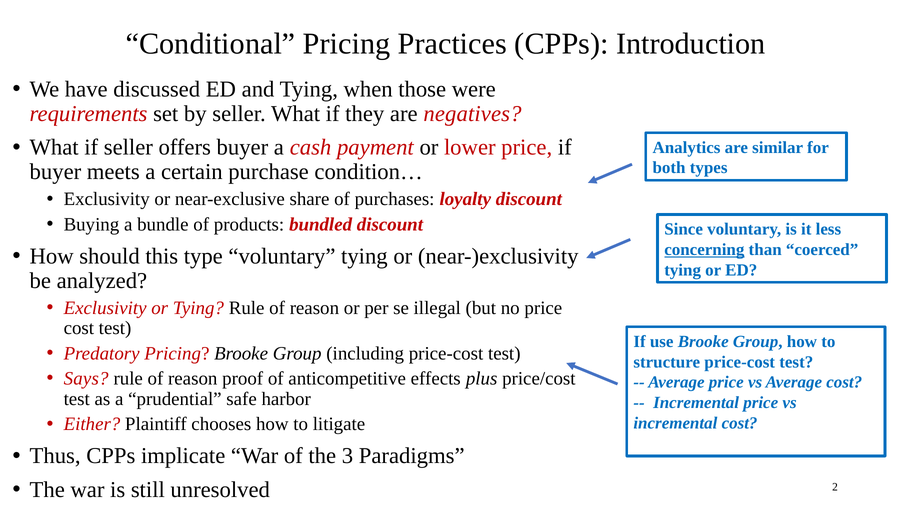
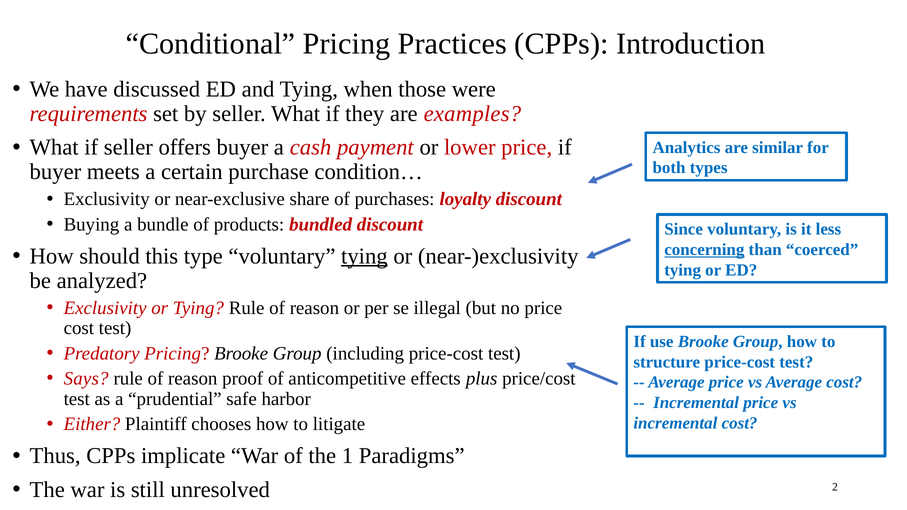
negatives: negatives -> examples
tying at (364, 256) underline: none -> present
3: 3 -> 1
